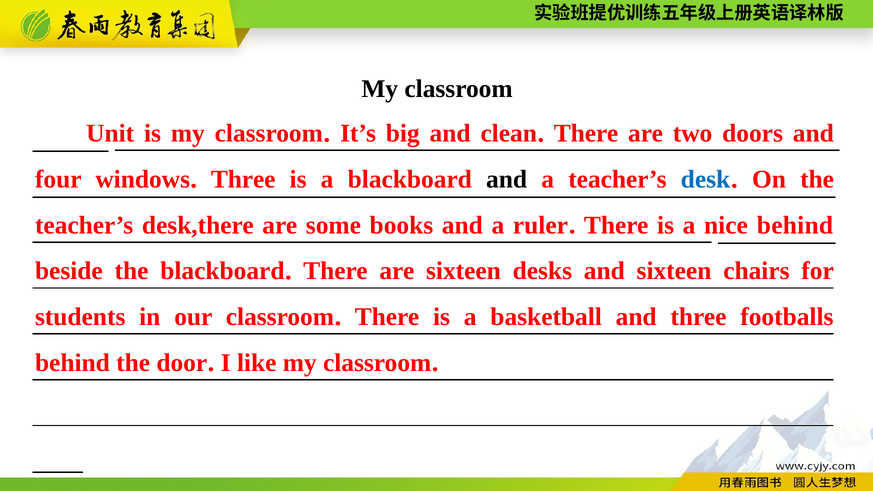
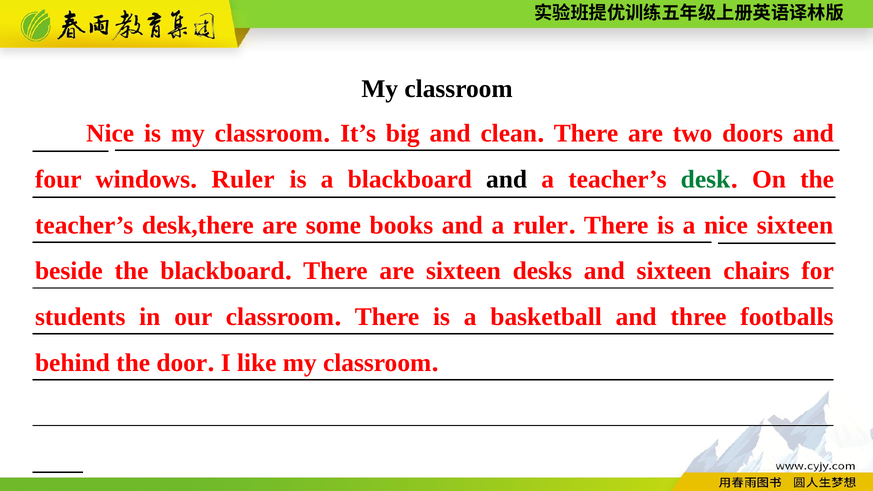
Unit at (110, 133): Unit -> Nice
Three at (243, 179): Three -> Ruler
desk colour: blue -> green
nice behind: behind -> sixteen
